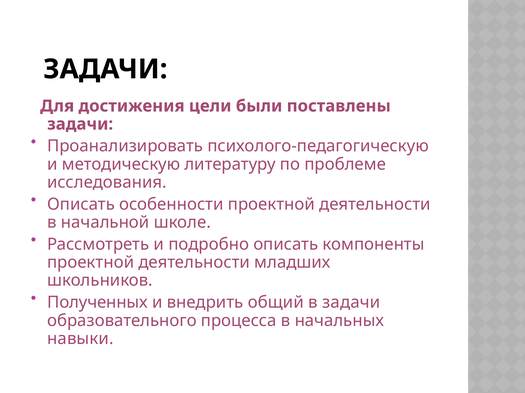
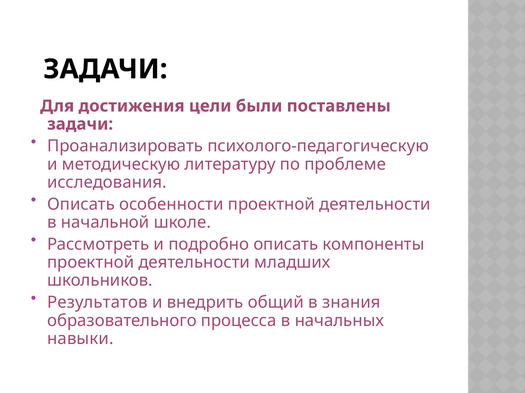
Полученных: Полученных -> Результатов
в задачи: задачи -> знания
